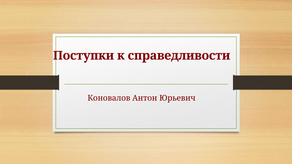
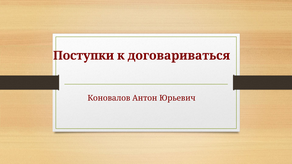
справедливости: справедливости -> договариваться
